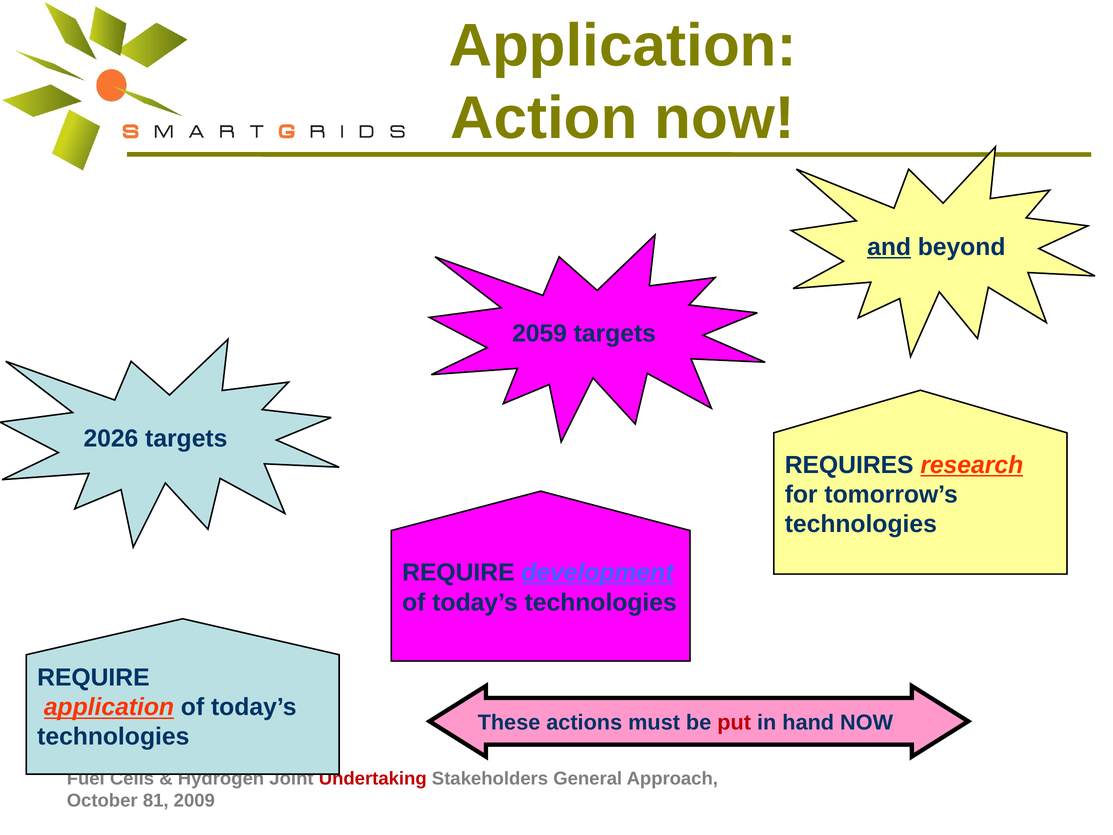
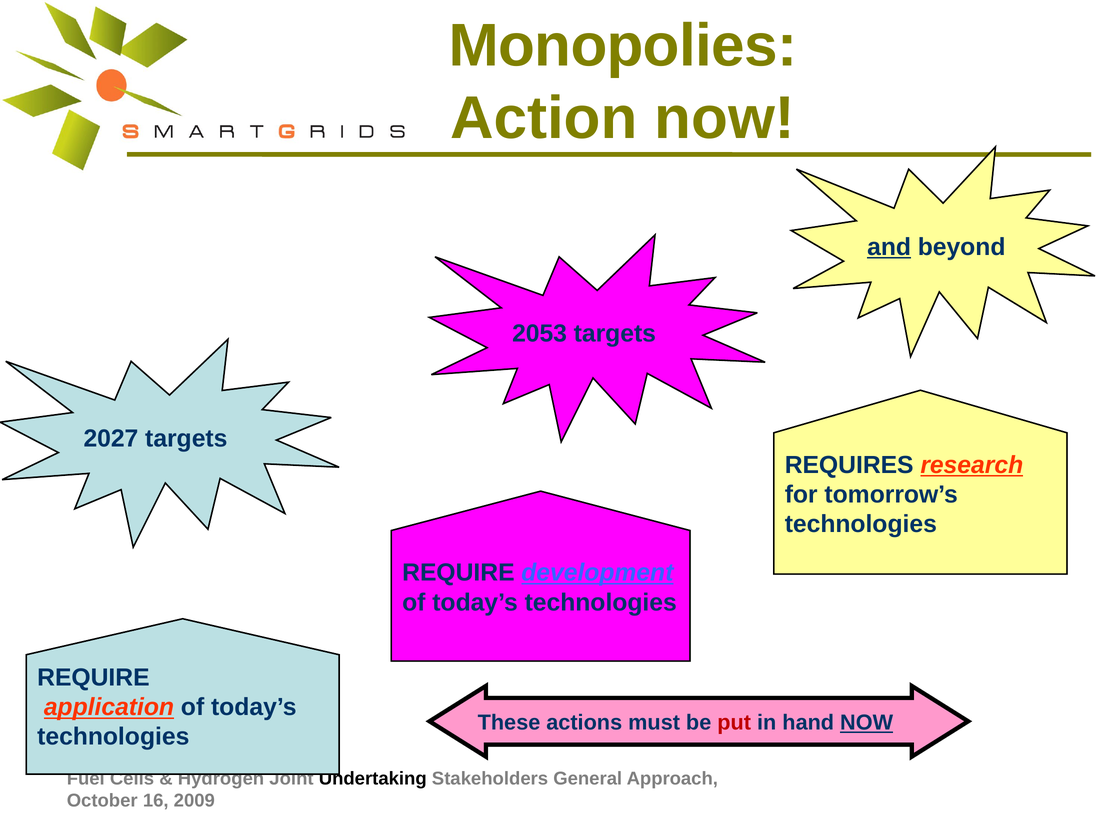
Application at (623, 46): Application -> Monopolies
2059: 2059 -> 2053
2026: 2026 -> 2027
NOW at (867, 723) underline: none -> present
Undertaking colour: red -> black
81: 81 -> 16
